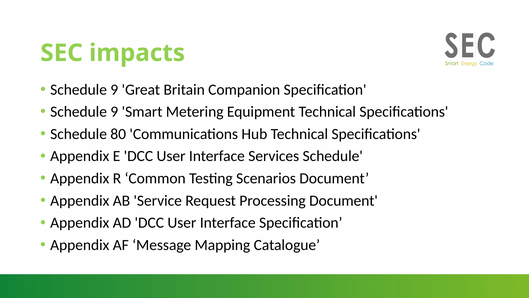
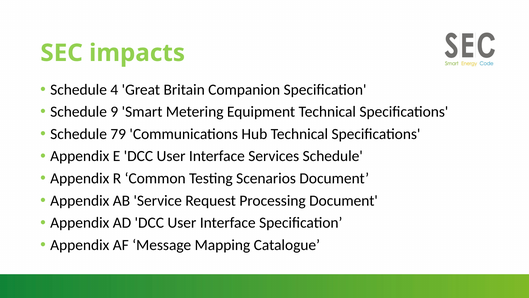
9 at (114, 89): 9 -> 4
80: 80 -> 79
